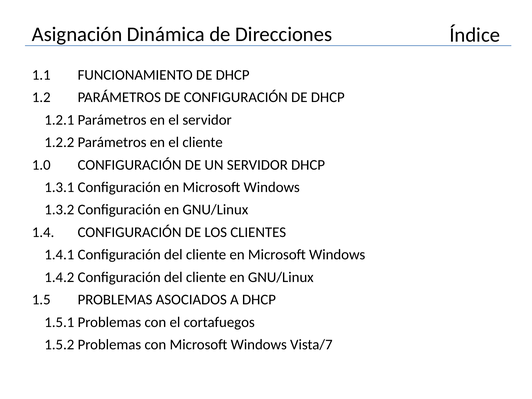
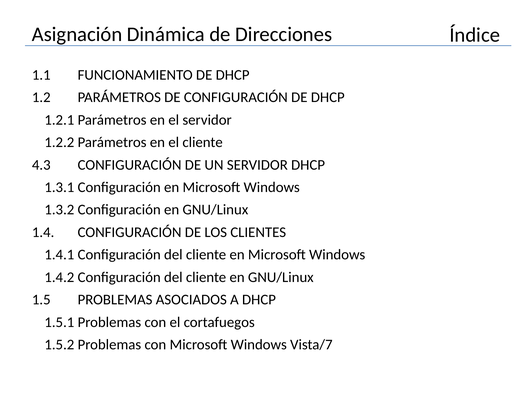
1.0: 1.0 -> 4.3
